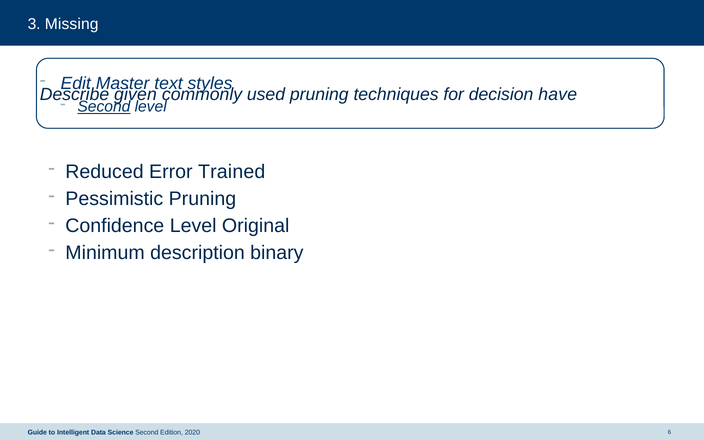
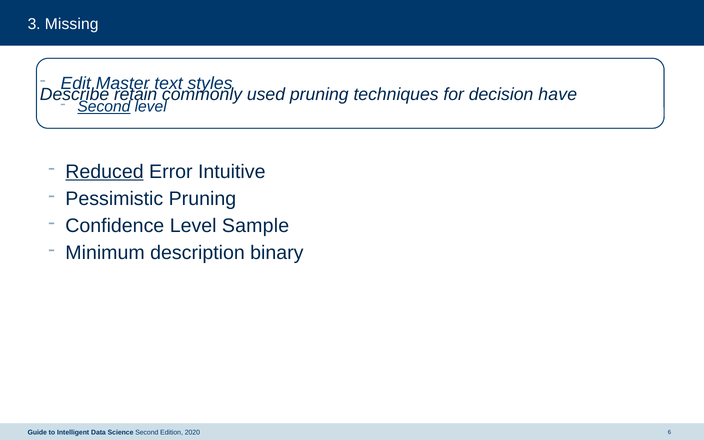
given: given -> retain
Reduced underline: none -> present
Trained: Trained -> Intuitive
Original: Original -> Sample
